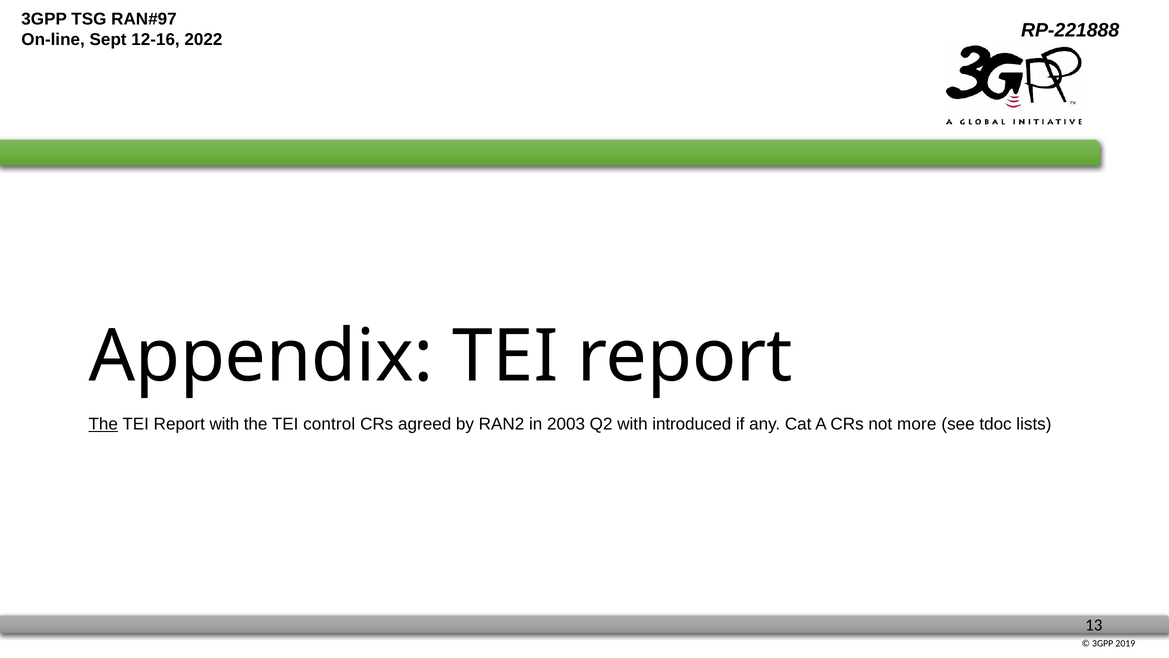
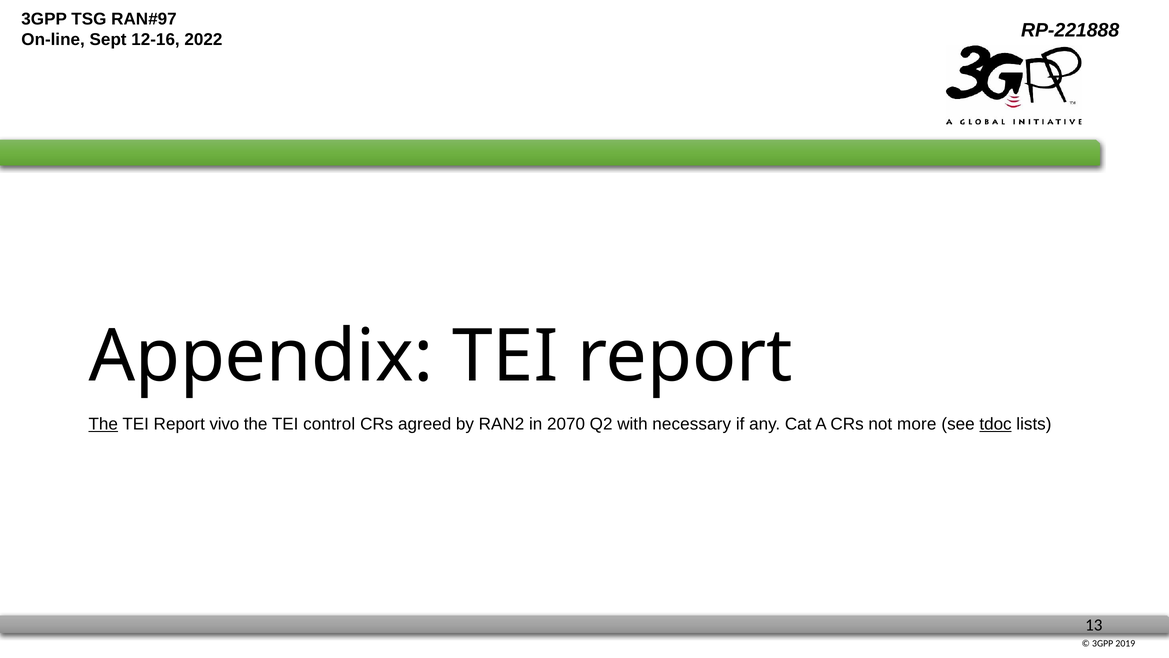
Report with: with -> vivo
2003: 2003 -> 2070
introduced: introduced -> necessary
tdoc underline: none -> present
